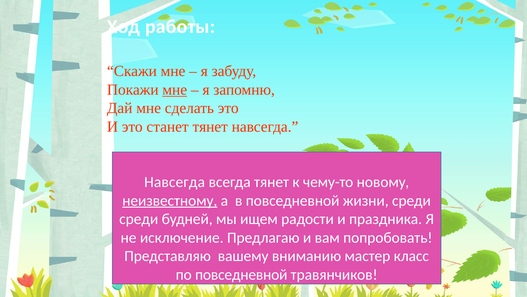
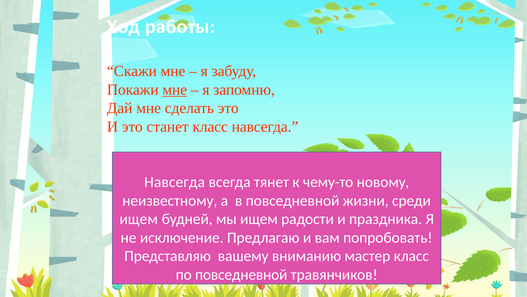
станет тянет: тянет -> класс
неизвестному underline: present -> none
среди at (139, 219): среди -> ищем
